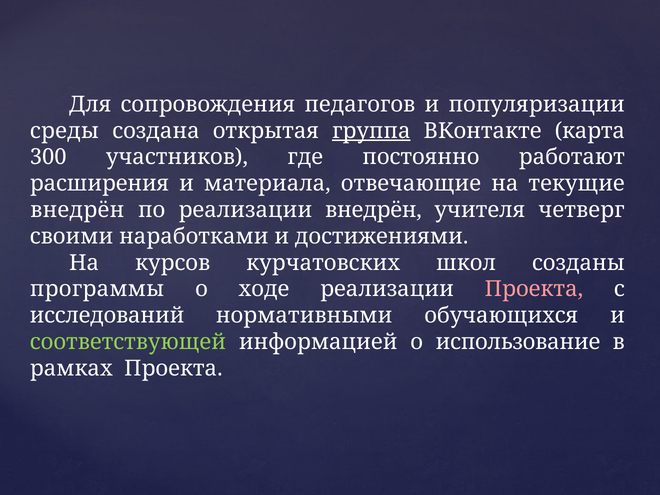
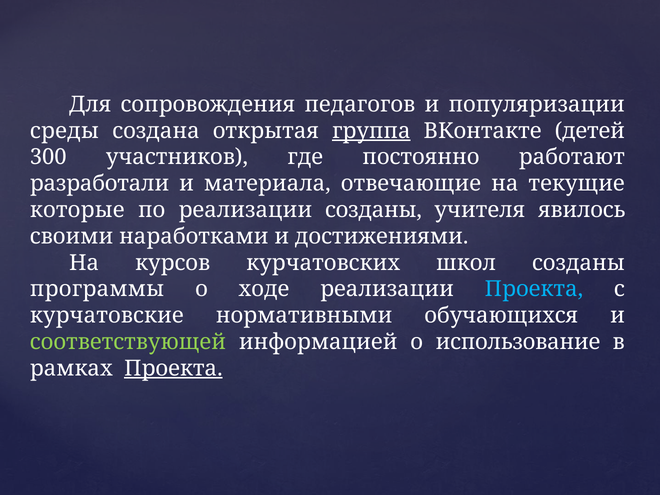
карта: карта -> детей
расширения: расширения -> разработали
внедрён at (77, 210): внедрён -> которые
реализации внедрён: внедрён -> созданы
четверг: четверг -> явилось
Проекта at (534, 289) colour: pink -> light blue
исследований: исследований -> курчатовские
Проекта at (173, 368) underline: none -> present
